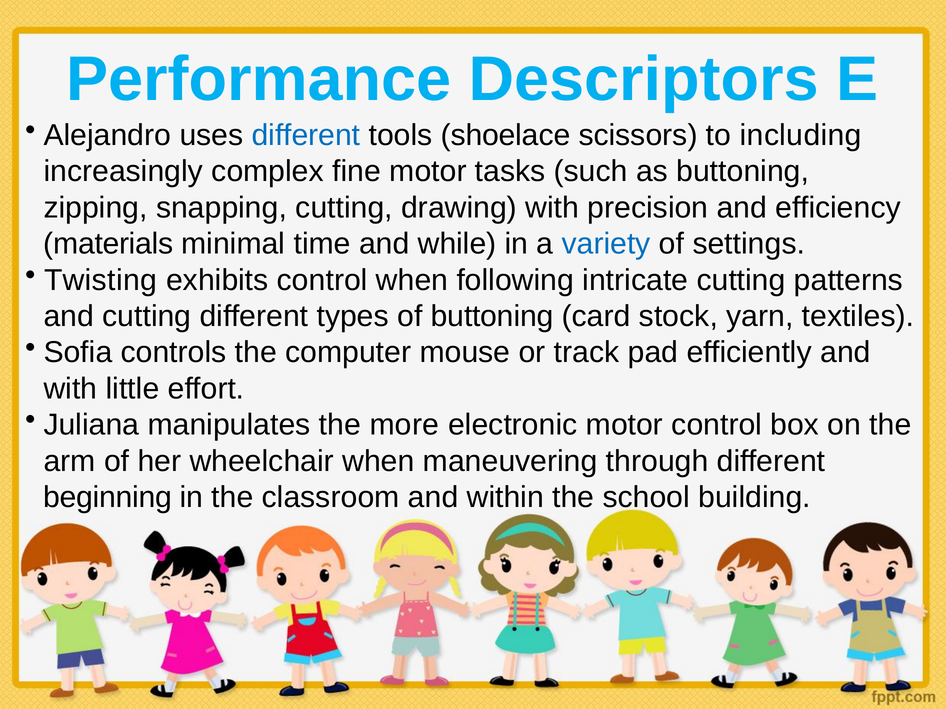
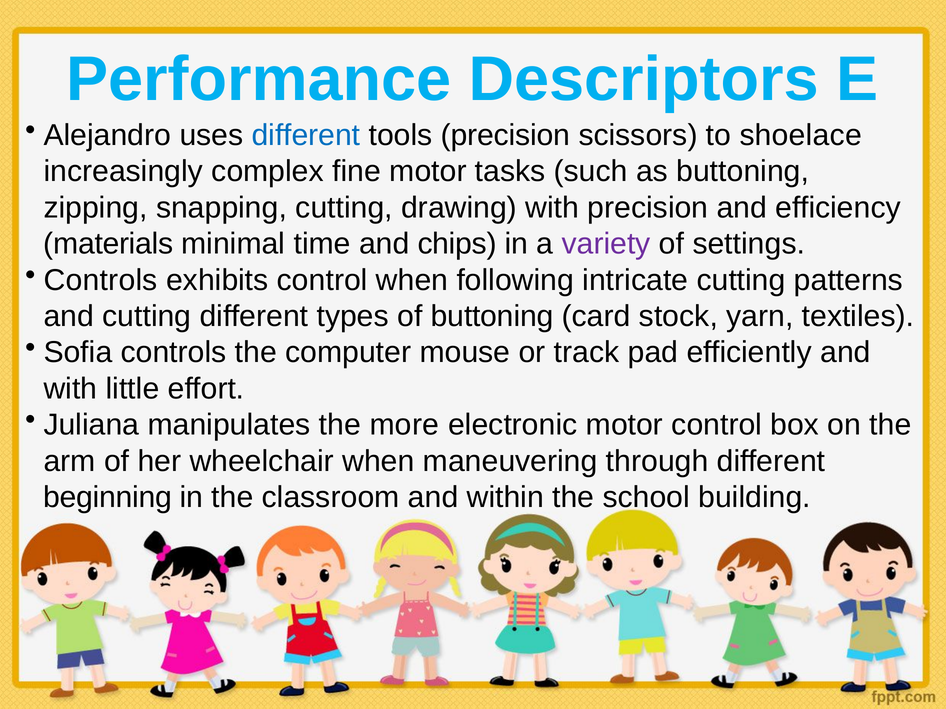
tools shoelace: shoelace -> precision
including: including -> shoelace
while: while -> chips
variety colour: blue -> purple
Twisting at (101, 280): Twisting -> Controls
